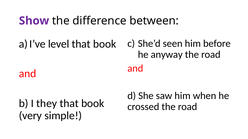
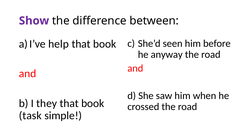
level: level -> help
very: very -> task
